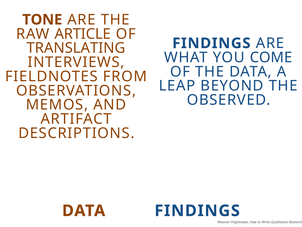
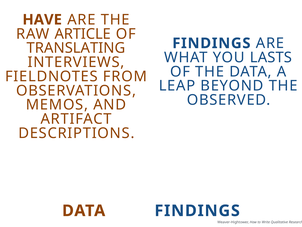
TONE: TONE -> HAVE
COME: COME -> LASTS
